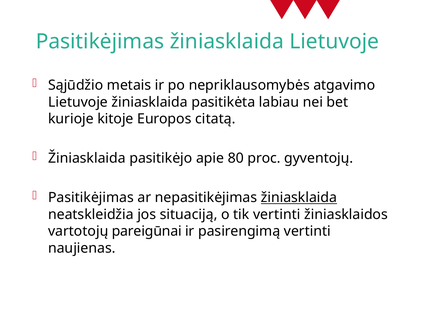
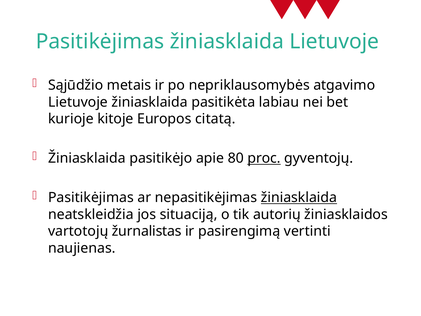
proc underline: none -> present
tik vertinti: vertinti -> autorių
pareigūnai: pareigūnai -> žurnalistas
